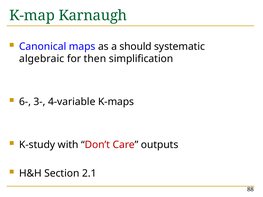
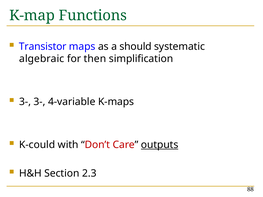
Karnaugh: Karnaugh -> Functions
Canonical: Canonical -> Transistor
6- at (25, 102): 6- -> 3-
K-study: K-study -> K-could
outputs underline: none -> present
2.1: 2.1 -> 2.3
